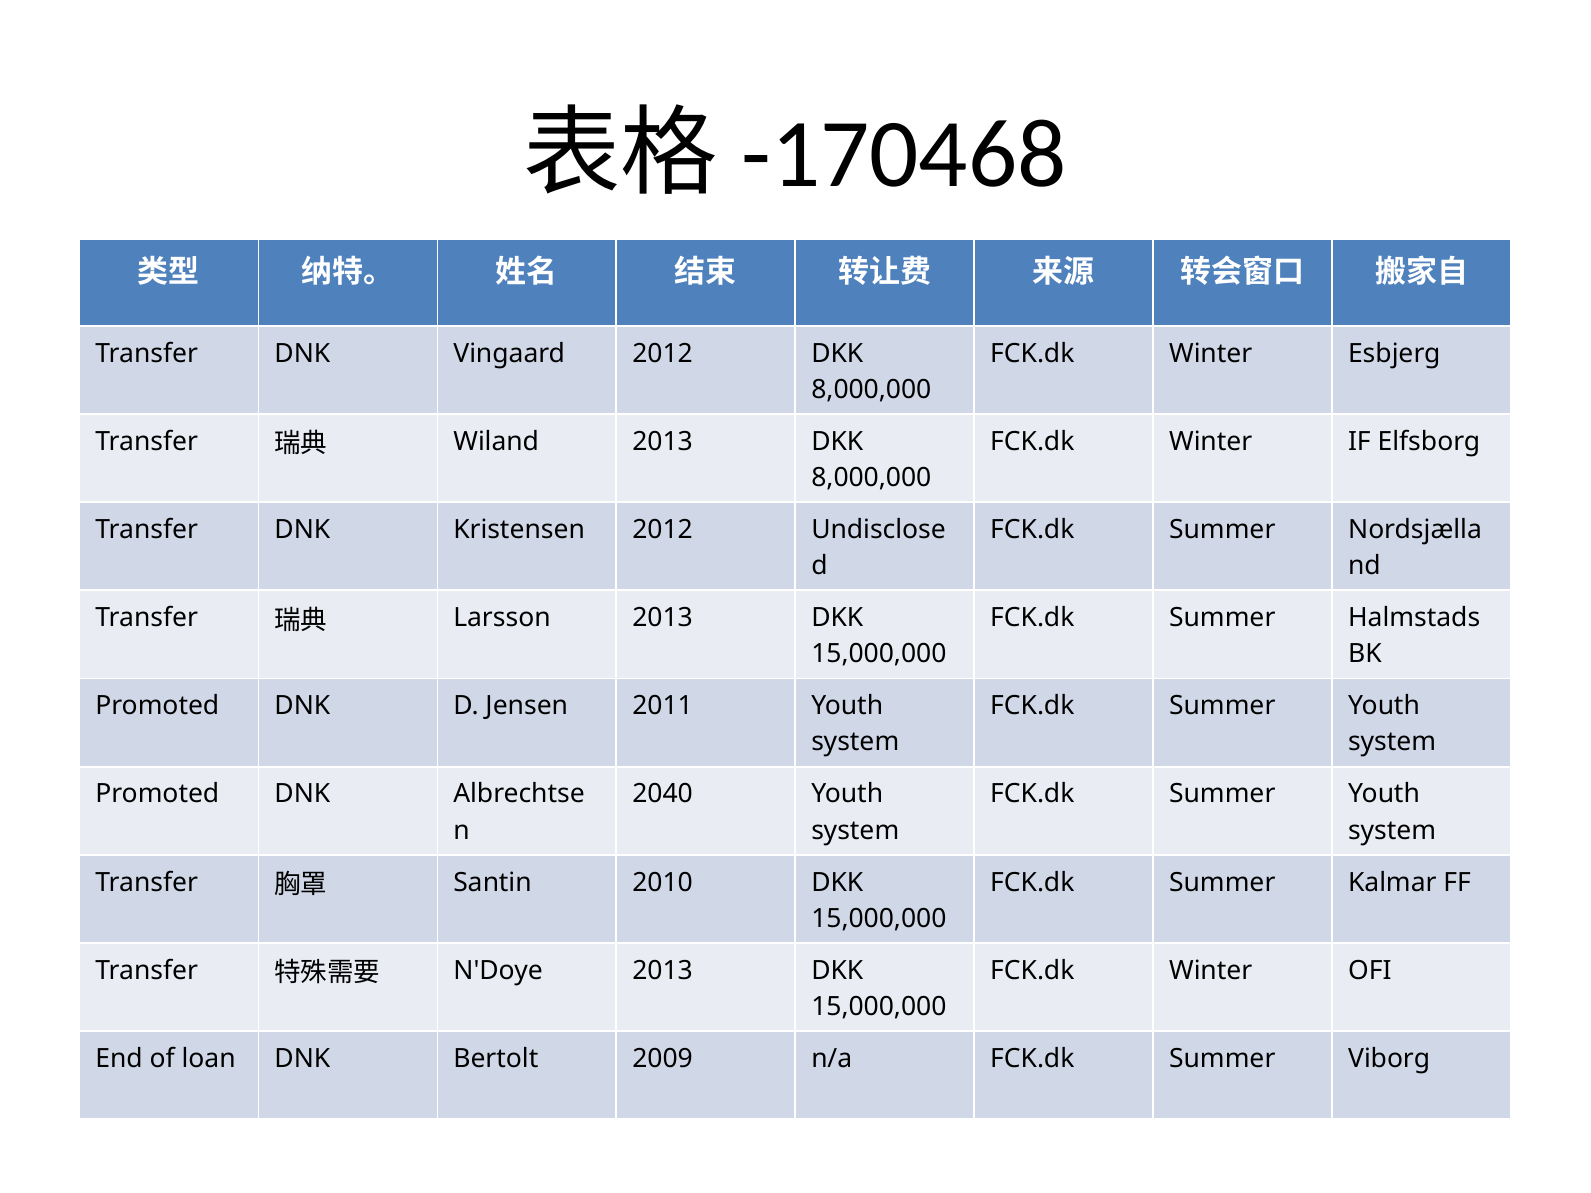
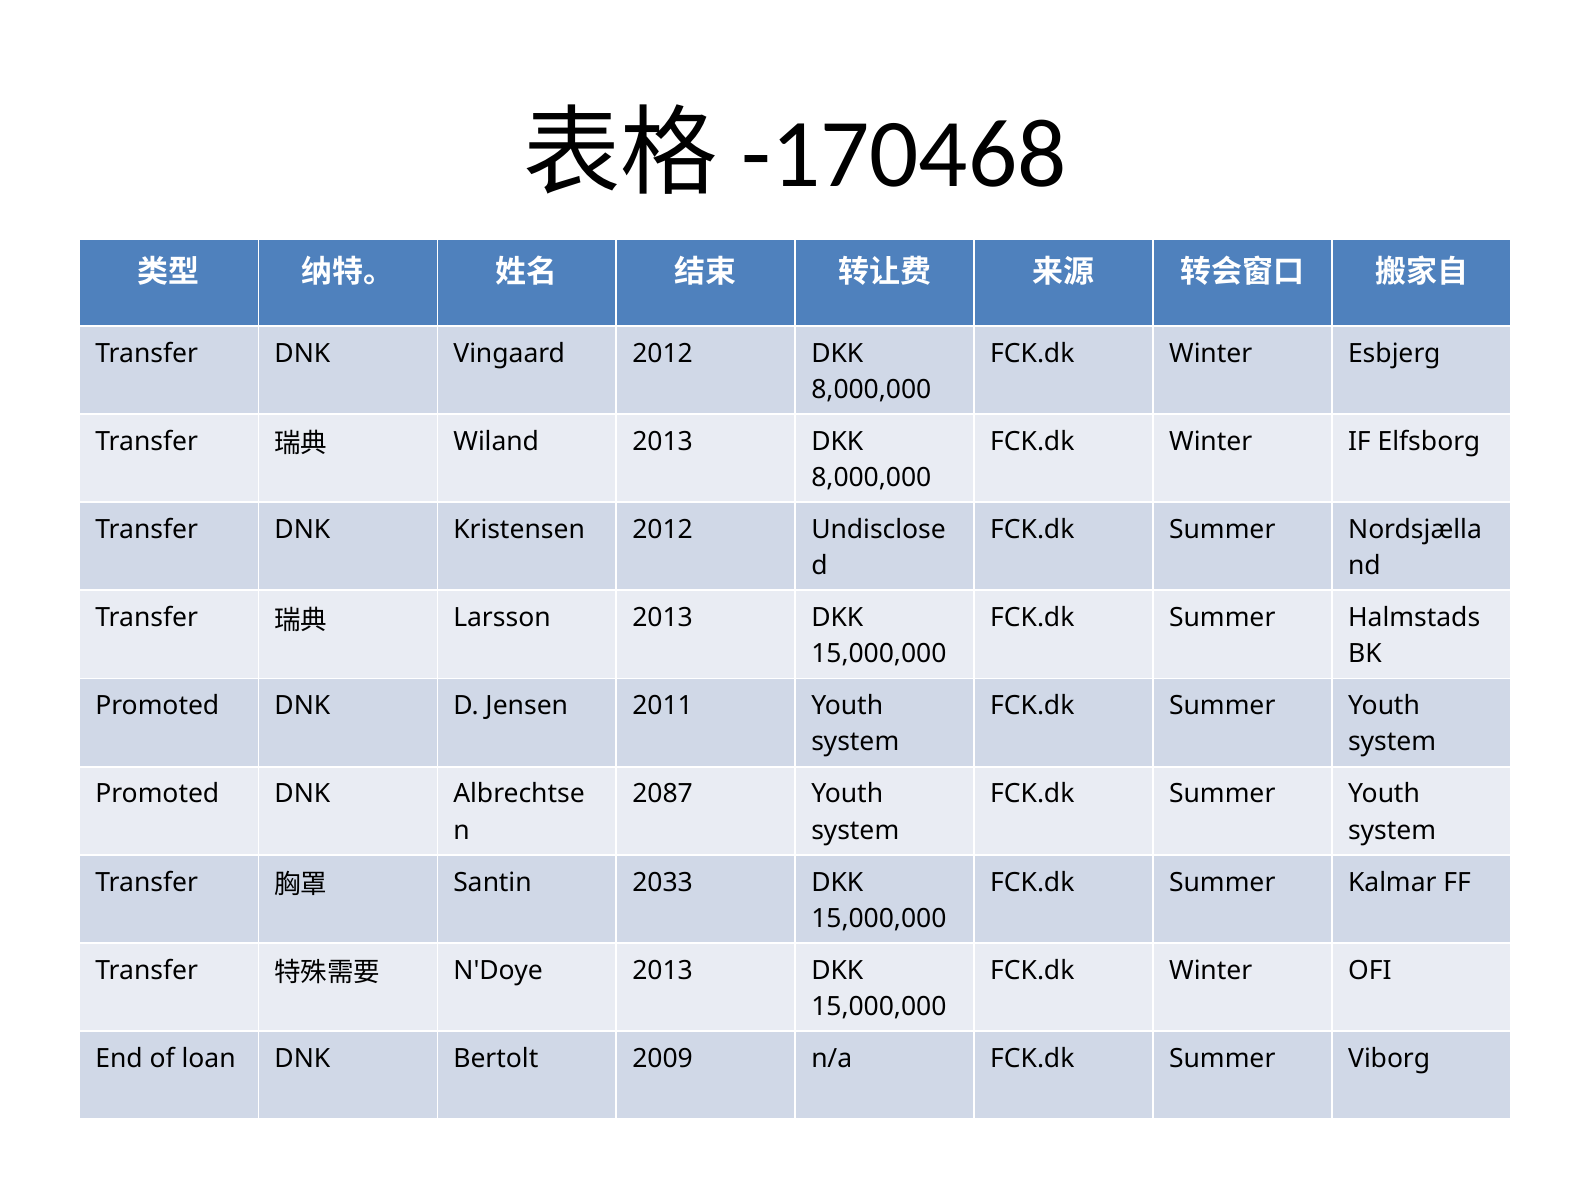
2040: 2040 -> 2087
2010: 2010 -> 2033
